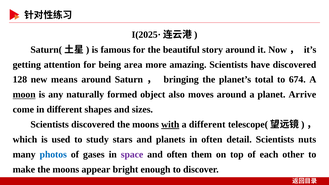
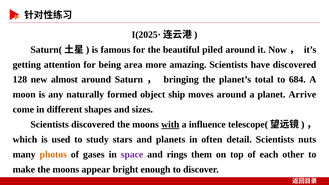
story: story -> piled
means: means -> almost
674: 674 -> 684
moon underline: present -> none
also: also -> ship
a different: different -> influence
photos colour: blue -> orange
and often: often -> rings
